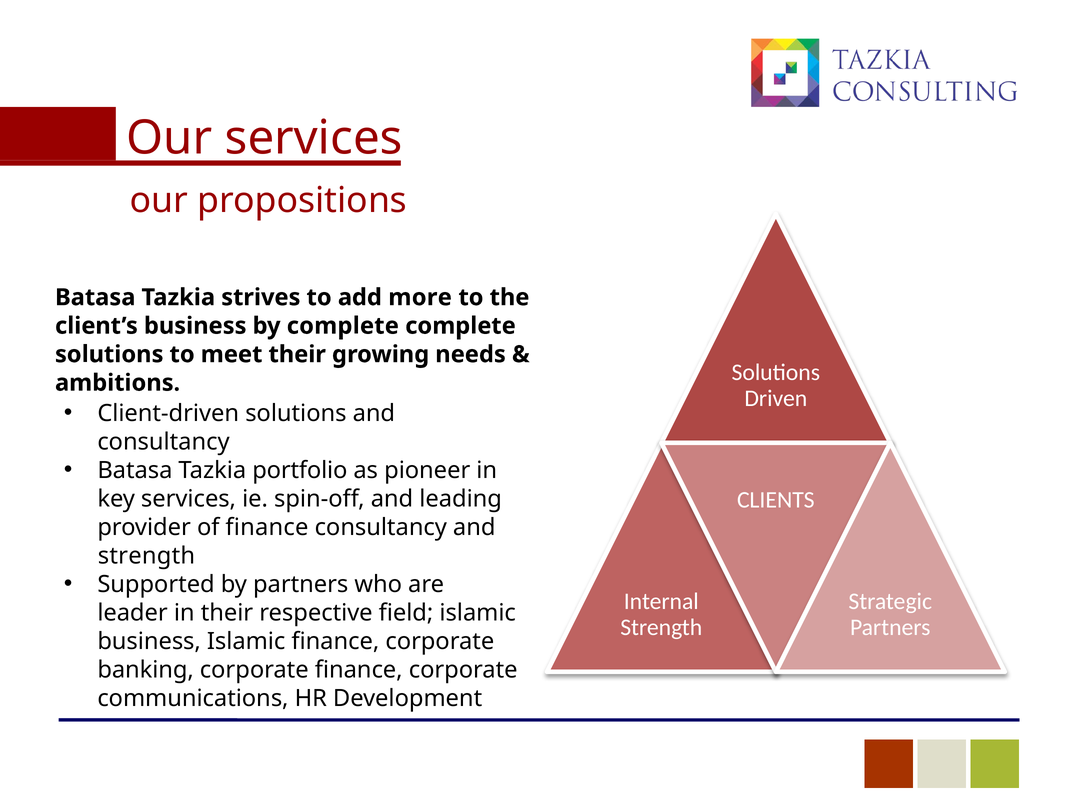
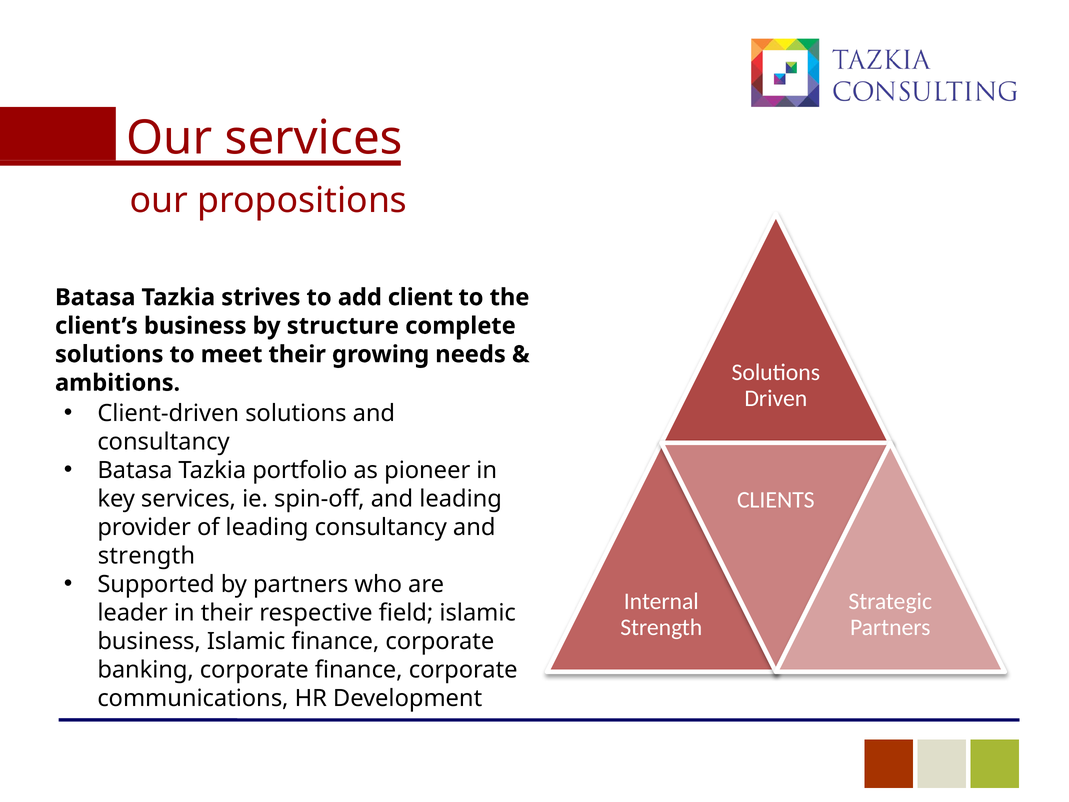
more: more -> client
by complete: complete -> structure
of finance: finance -> leading
